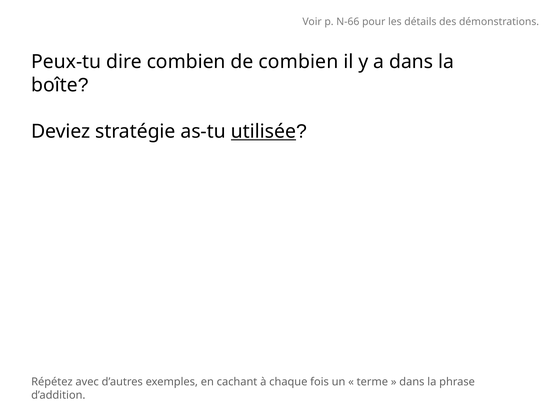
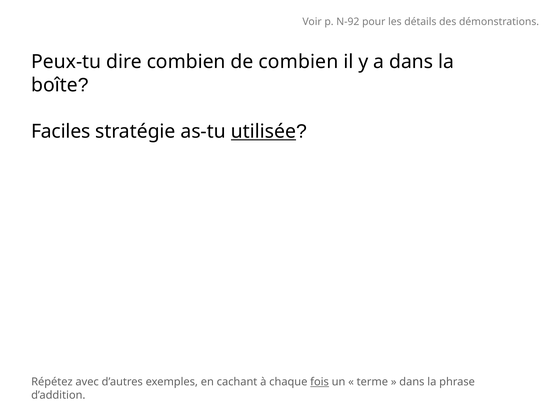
N-66: N-66 -> N-92
Deviez: Deviez -> Faciles
fois underline: none -> present
